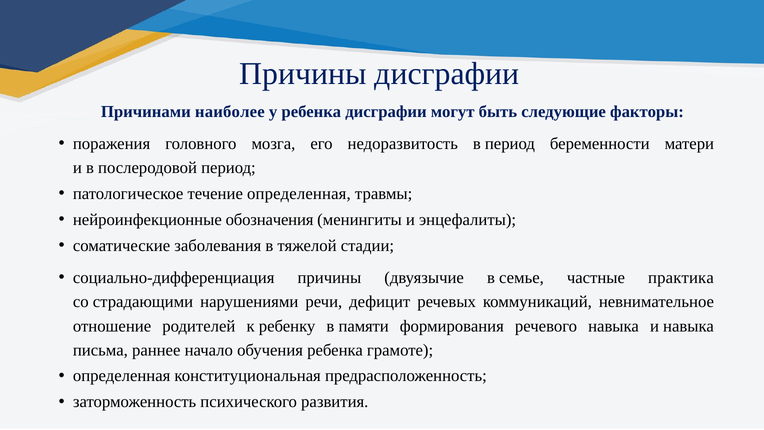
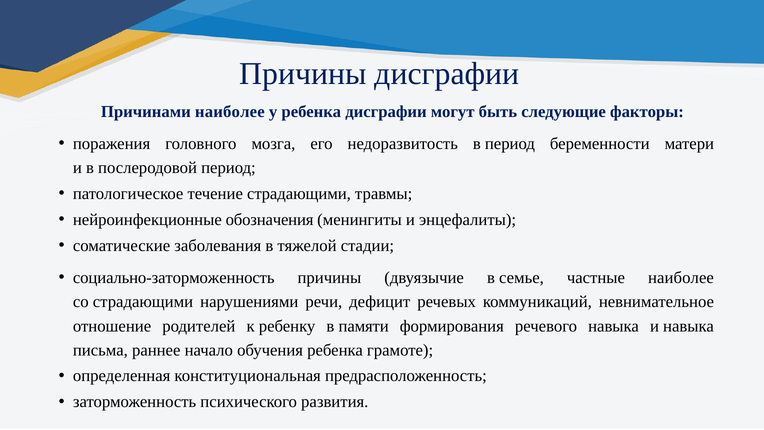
течение определенная: определенная -> страдающими
социально-дифференциация: социально-дифференциация -> социально-заторможенность
частные практика: практика -> наиболее
